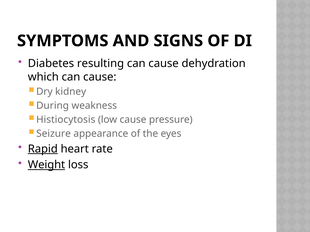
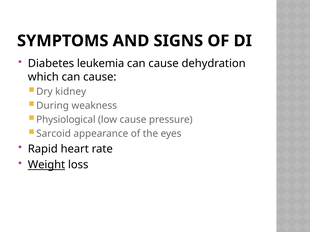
resulting: resulting -> leukemia
Histiocytosis: Histiocytosis -> Physiological
Seizure: Seizure -> Sarcoid
Rapid underline: present -> none
